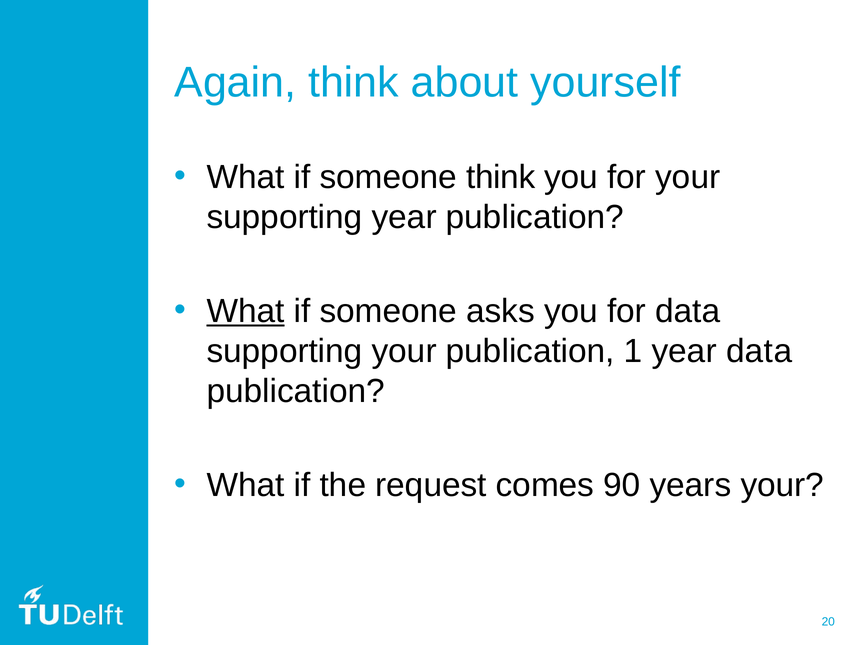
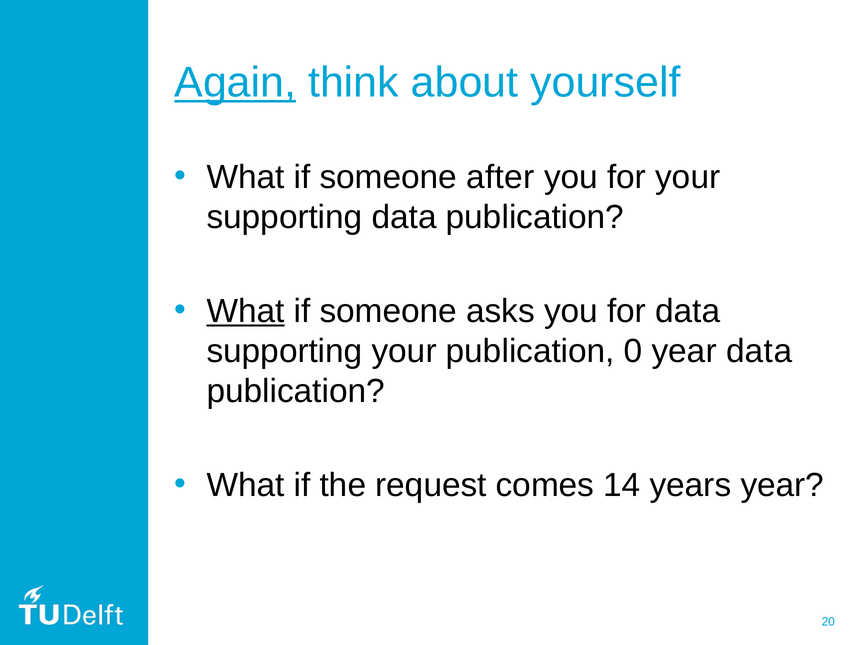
Again underline: none -> present
someone think: think -> after
supporting year: year -> data
1: 1 -> 0
90: 90 -> 14
years your: your -> year
